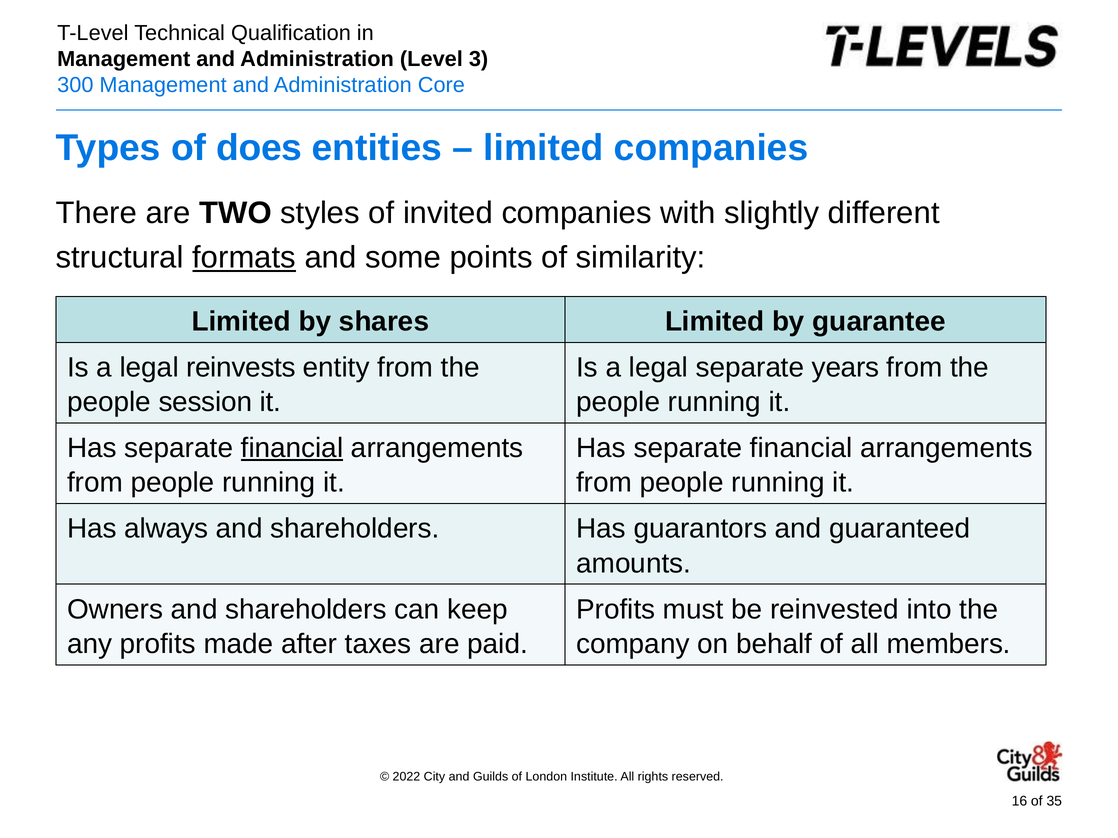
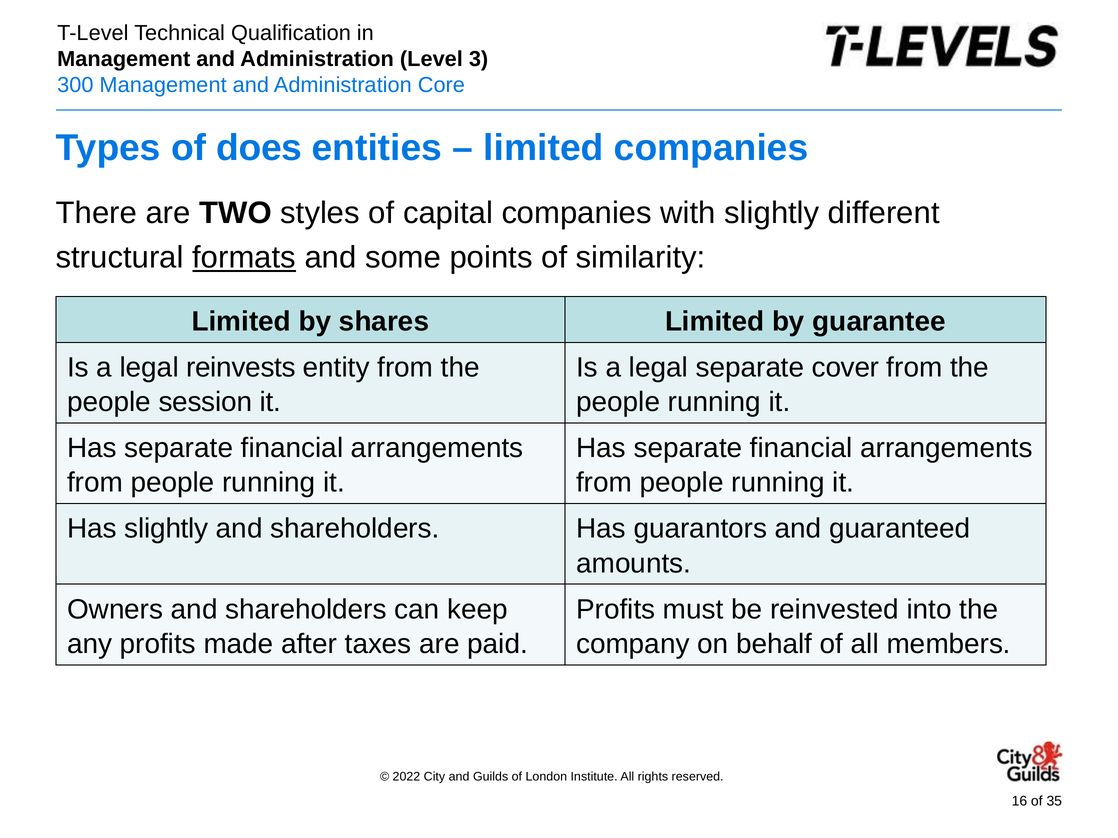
invited: invited -> capital
years: years -> cover
financial at (292, 448) underline: present -> none
Has always: always -> slightly
